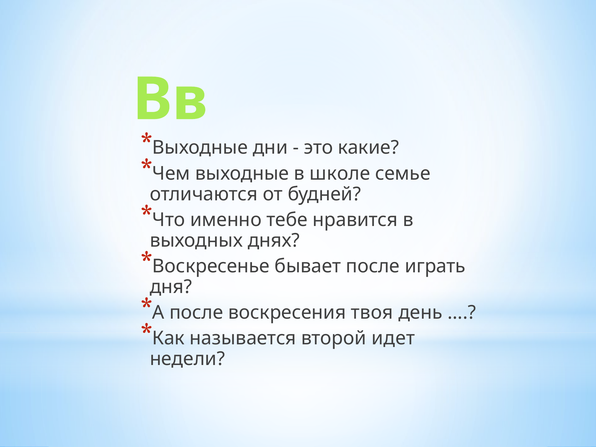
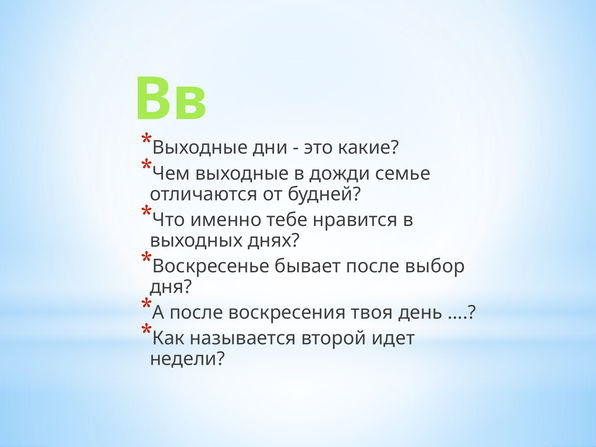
школе: школе -> дожди
играть: играть -> выбор
